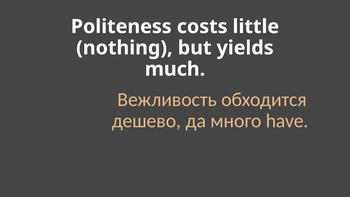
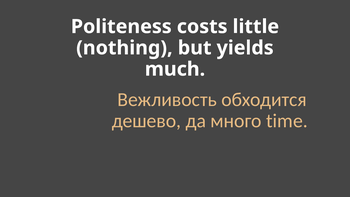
have: have -> time
